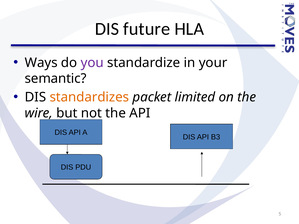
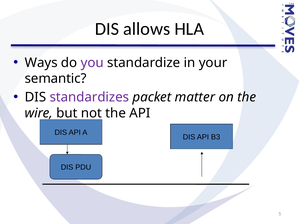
future: future -> allows
standardizes colour: orange -> purple
limited: limited -> matter
